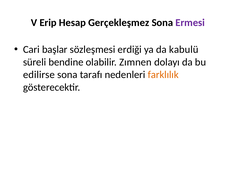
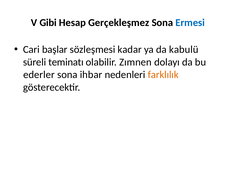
Erip: Erip -> Gibi
Ermesi colour: purple -> blue
erdiği: erdiği -> kadar
bendine: bendine -> teminatı
edilirse: edilirse -> ederler
tarafı: tarafı -> ihbar
